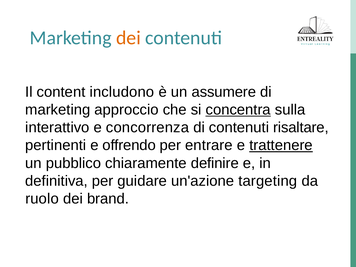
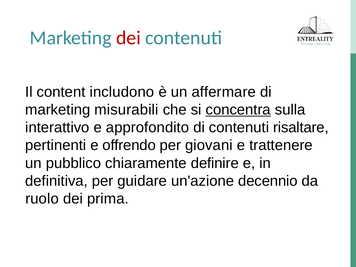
dei at (128, 38) colour: orange -> red
assumere: assumere -> affermare
approccio: approccio -> misurabili
concorrenza: concorrenza -> approfondito
entrare: entrare -> giovani
trattenere underline: present -> none
targeting: targeting -> decennio
brand: brand -> prima
